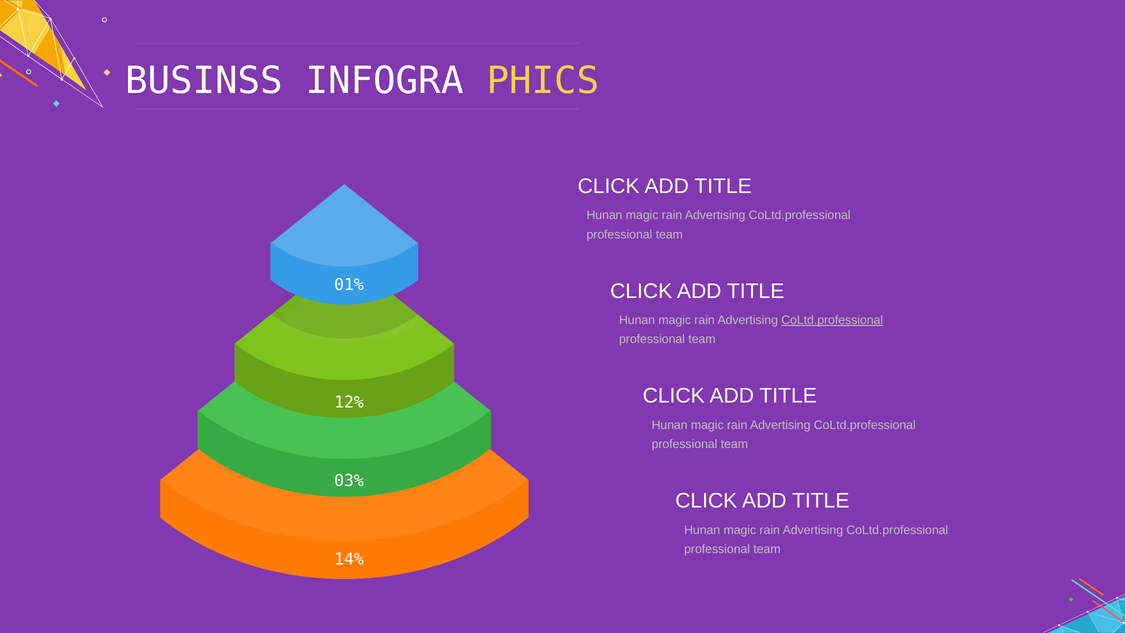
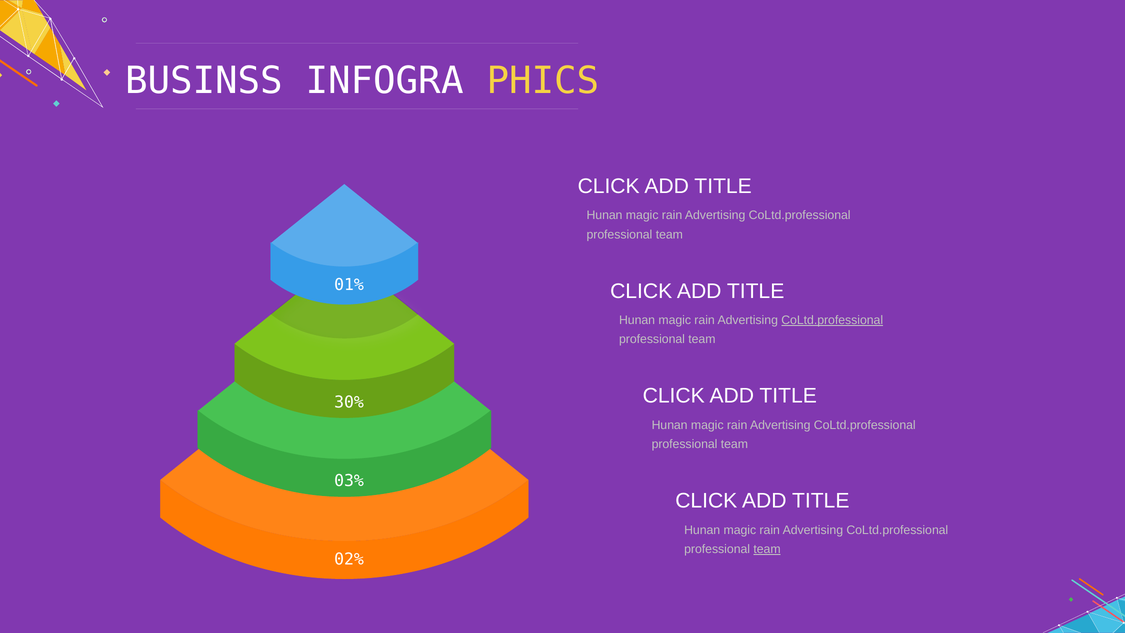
12%: 12% -> 30%
team at (767, 549) underline: none -> present
14%: 14% -> 02%
